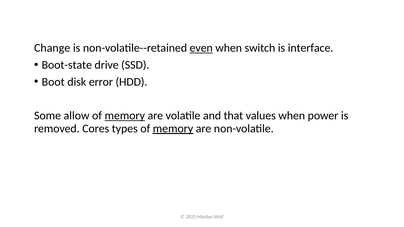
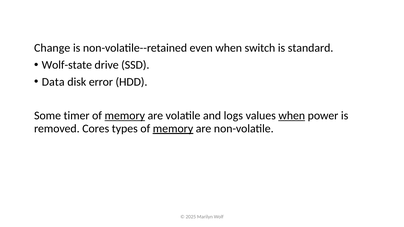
even underline: present -> none
interface: interface -> standard
Boot-state: Boot-state -> Wolf-state
Boot: Boot -> Data
allow: allow -> timer
that: that -> logs
when at (292, 116) underline: none -> present
